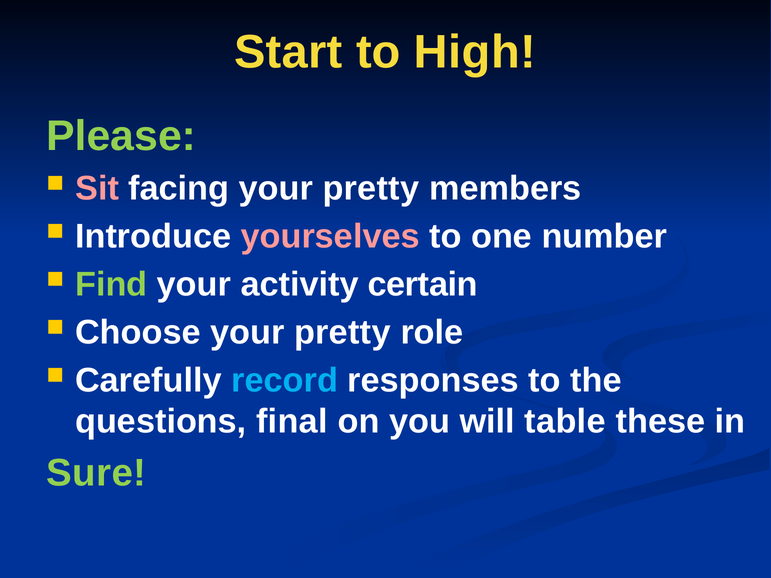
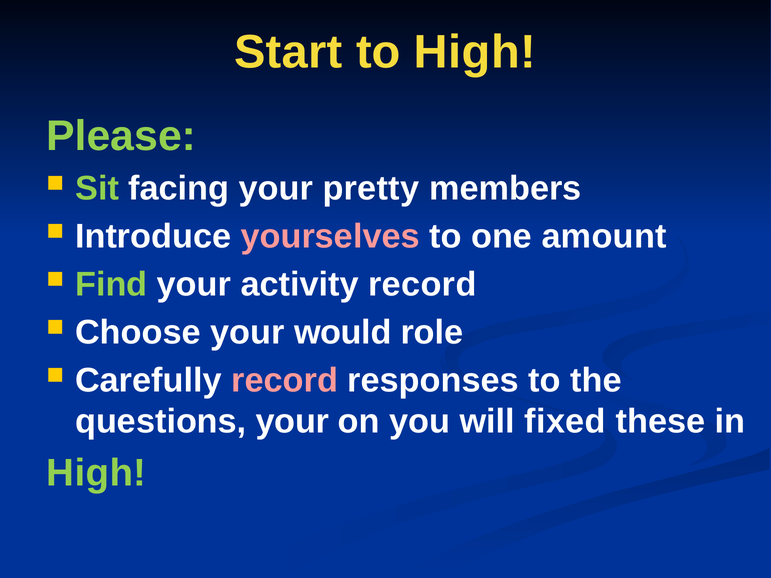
Sit colour: pink -> light green
number: number -> amount
activity certain: certain -> record
Choose your pretty: pretty -> would
record at (285, 381) colour: light blue -> pink
questions final: final -> your
table: table -> fixed
Sure at (96, 473): Sure -> High
